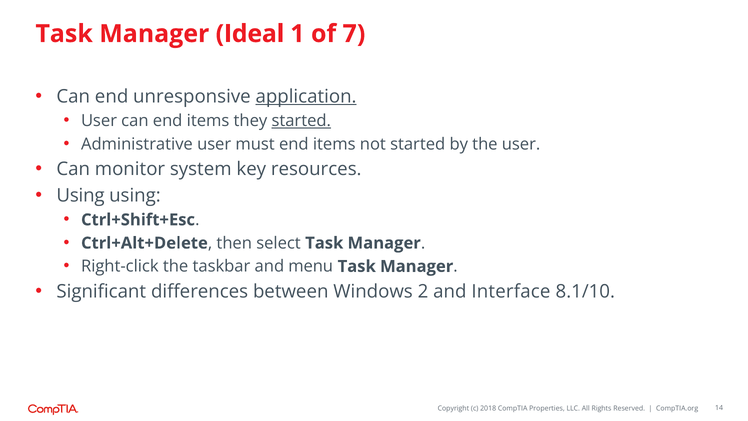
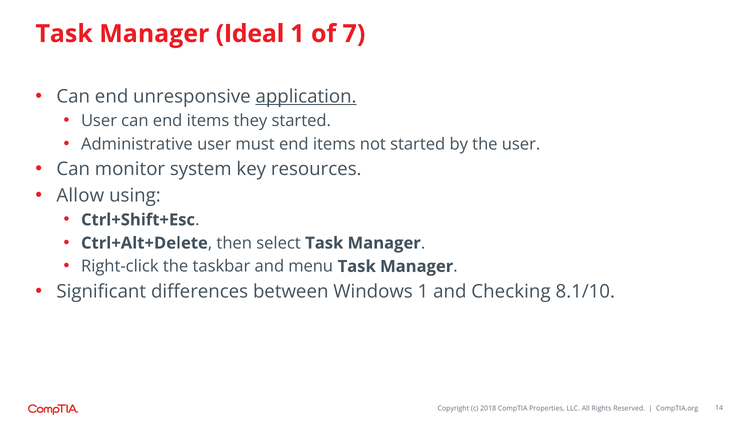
started at (301, 121) underline: present -> none
Using at (80, 195): Using -> Allow
Windows 2: 2 -> 1
Interface: Interface -> Checking
